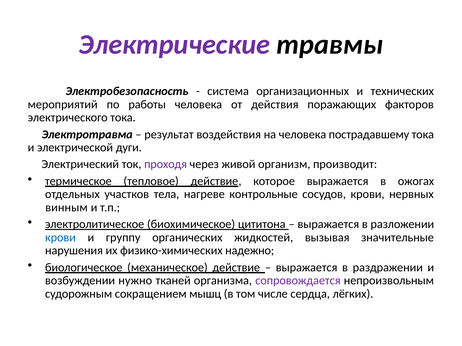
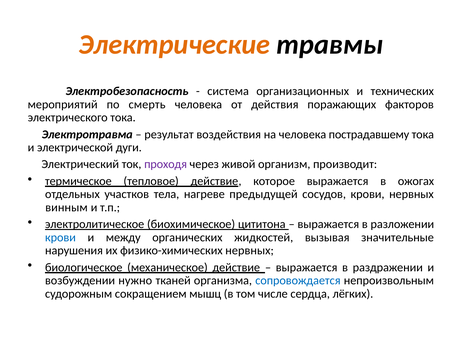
Электрические colour: purple -> orange
работы: работы -> смерть
контрольные: контрольные -> предыдущей
группу: группу -> между
физико-химических надежно: надежно -> нервных
сопровождается colour: purple -> blue
